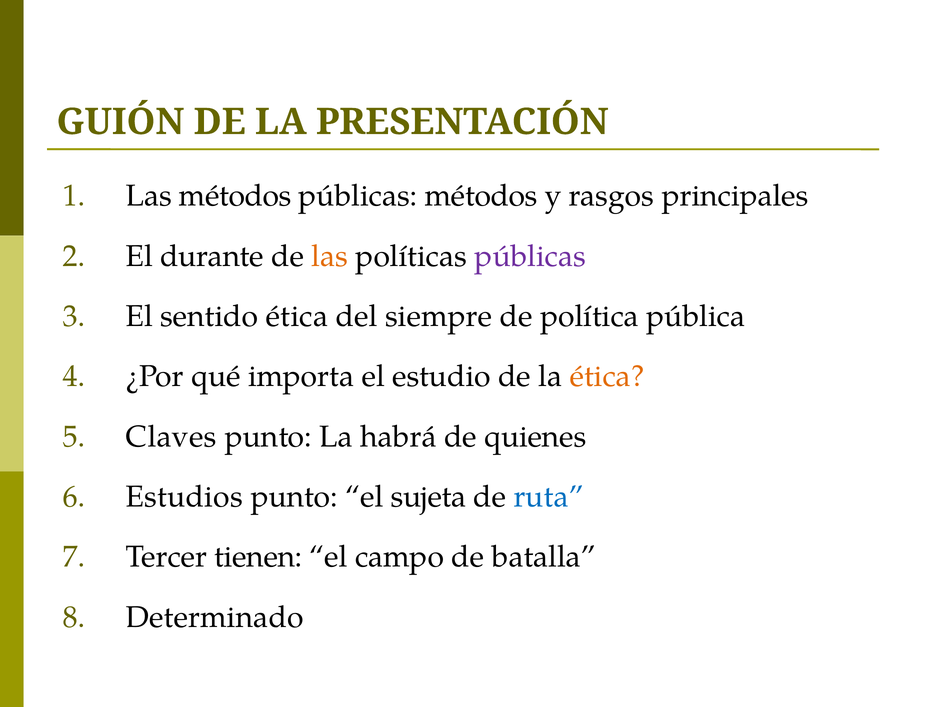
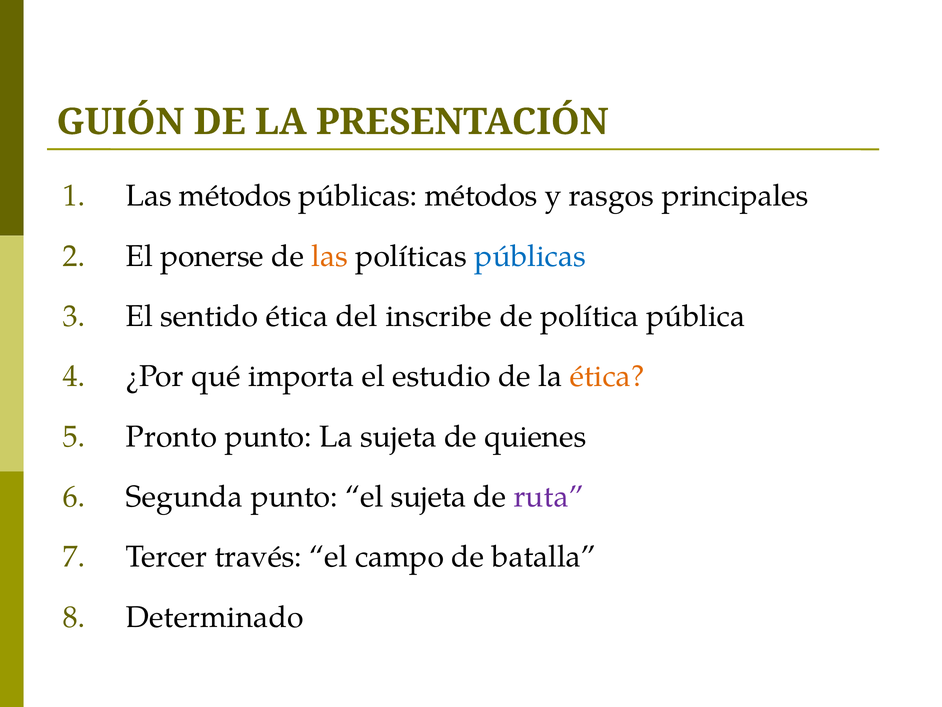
durante: durante -> ponerse
públicas at (530, 256) colour: purple -> blue
siempre: siempre -> inscribe
Claves: Claves -> Pronto
La habrá: habrá -> sujeta
Estudios: Estudios -> Segunda
ruta colour: blue -> purple
tienen: tienen -> través
